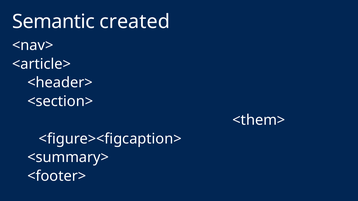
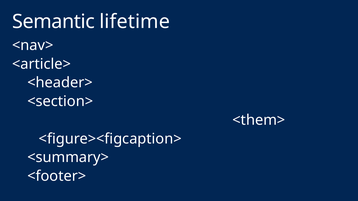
created: created -> lifetime
